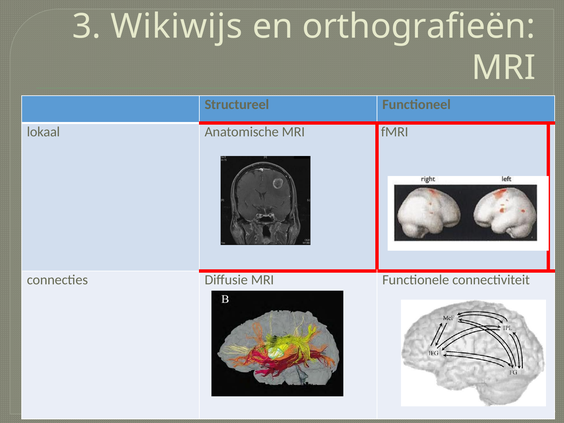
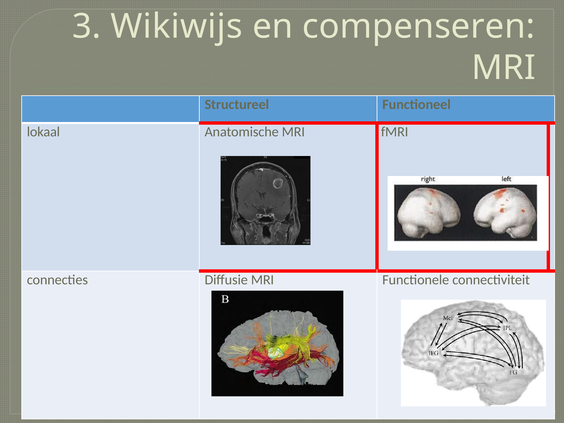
orthografieën: orthografieën -> compenseren
